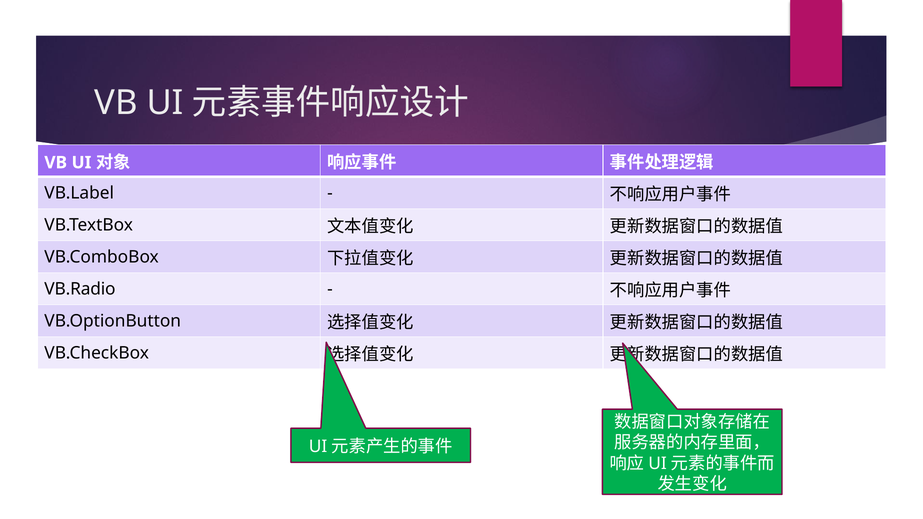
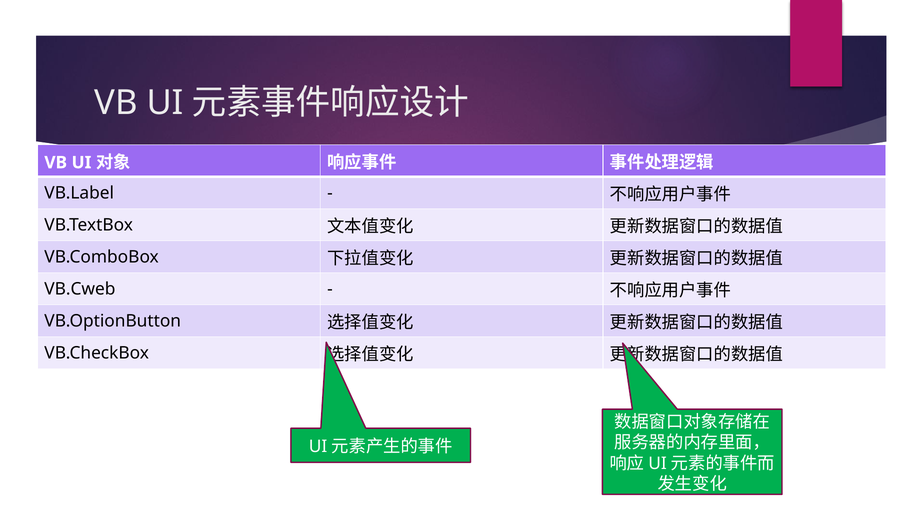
VB.Radio: VB.Radio -> VB.Cweb
